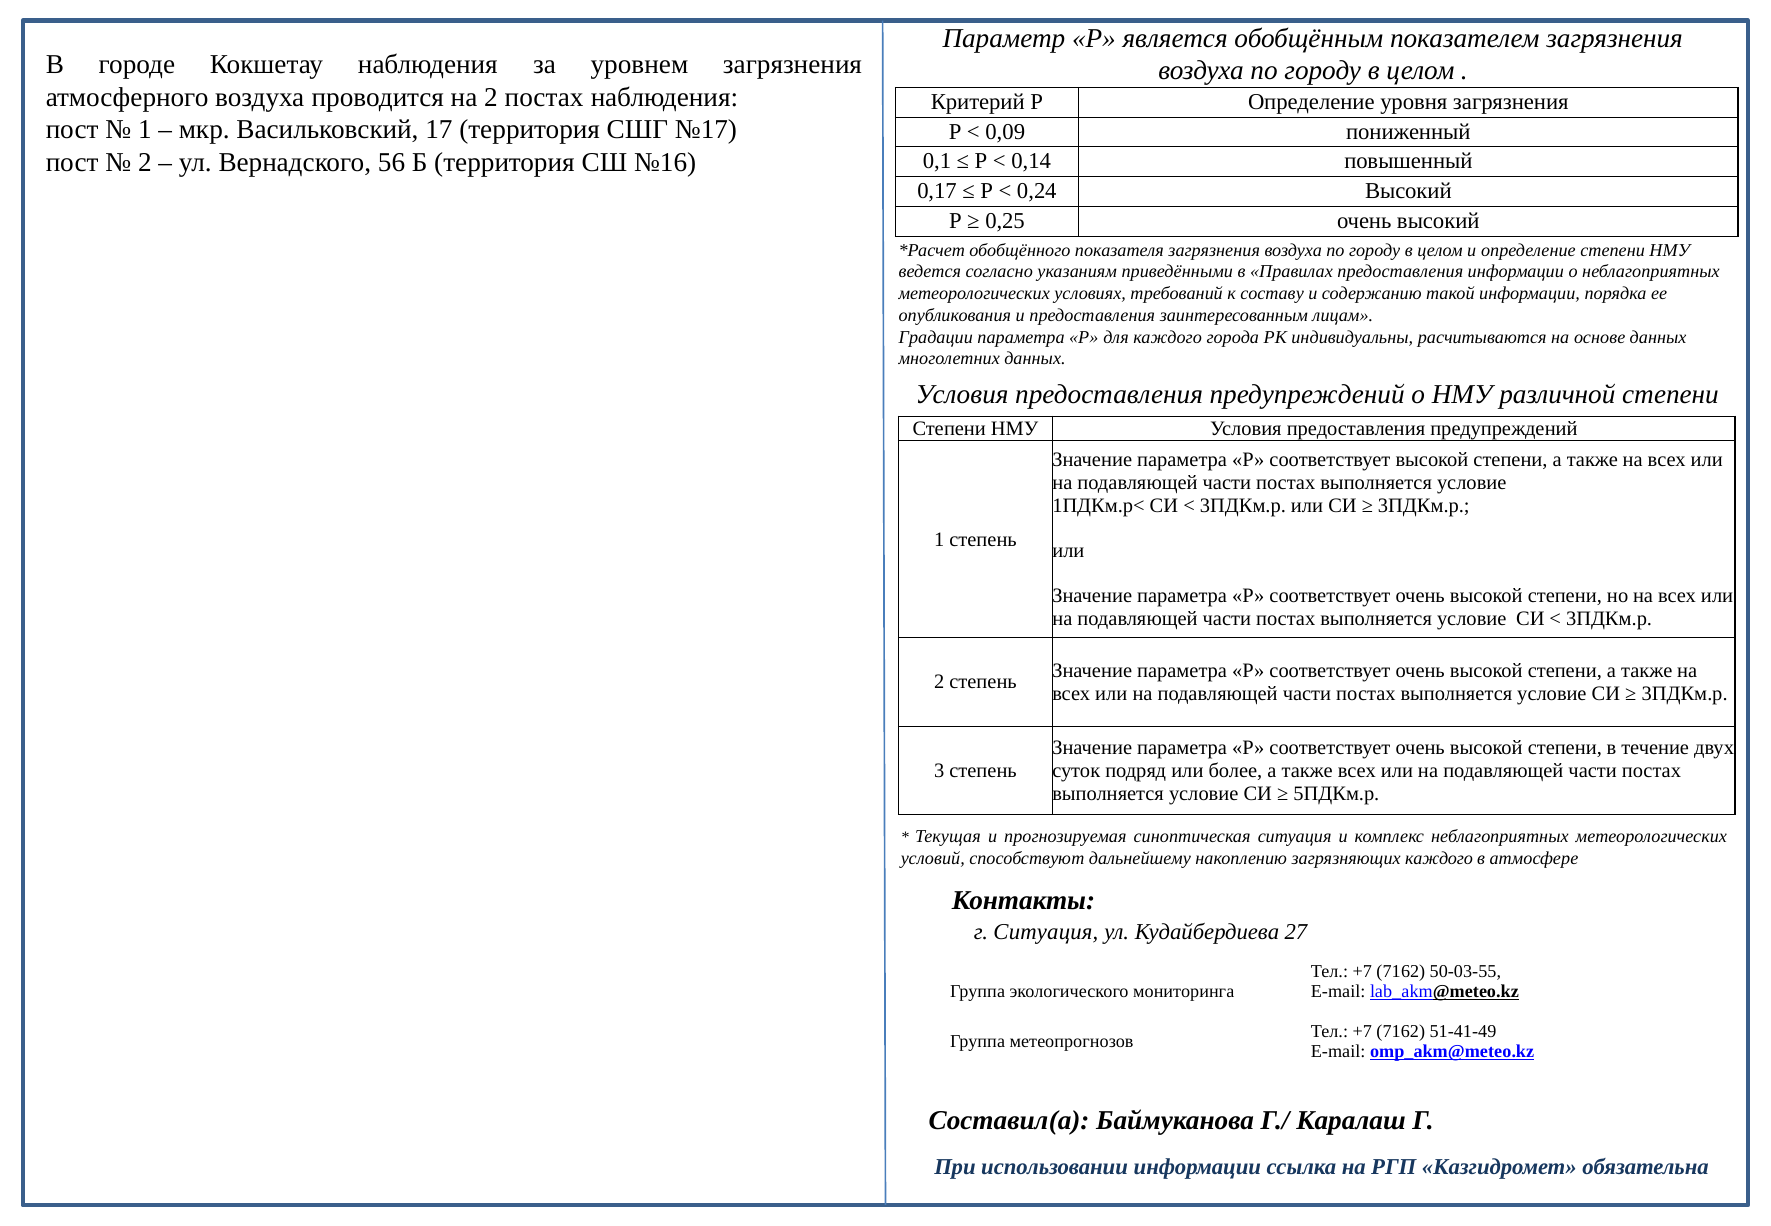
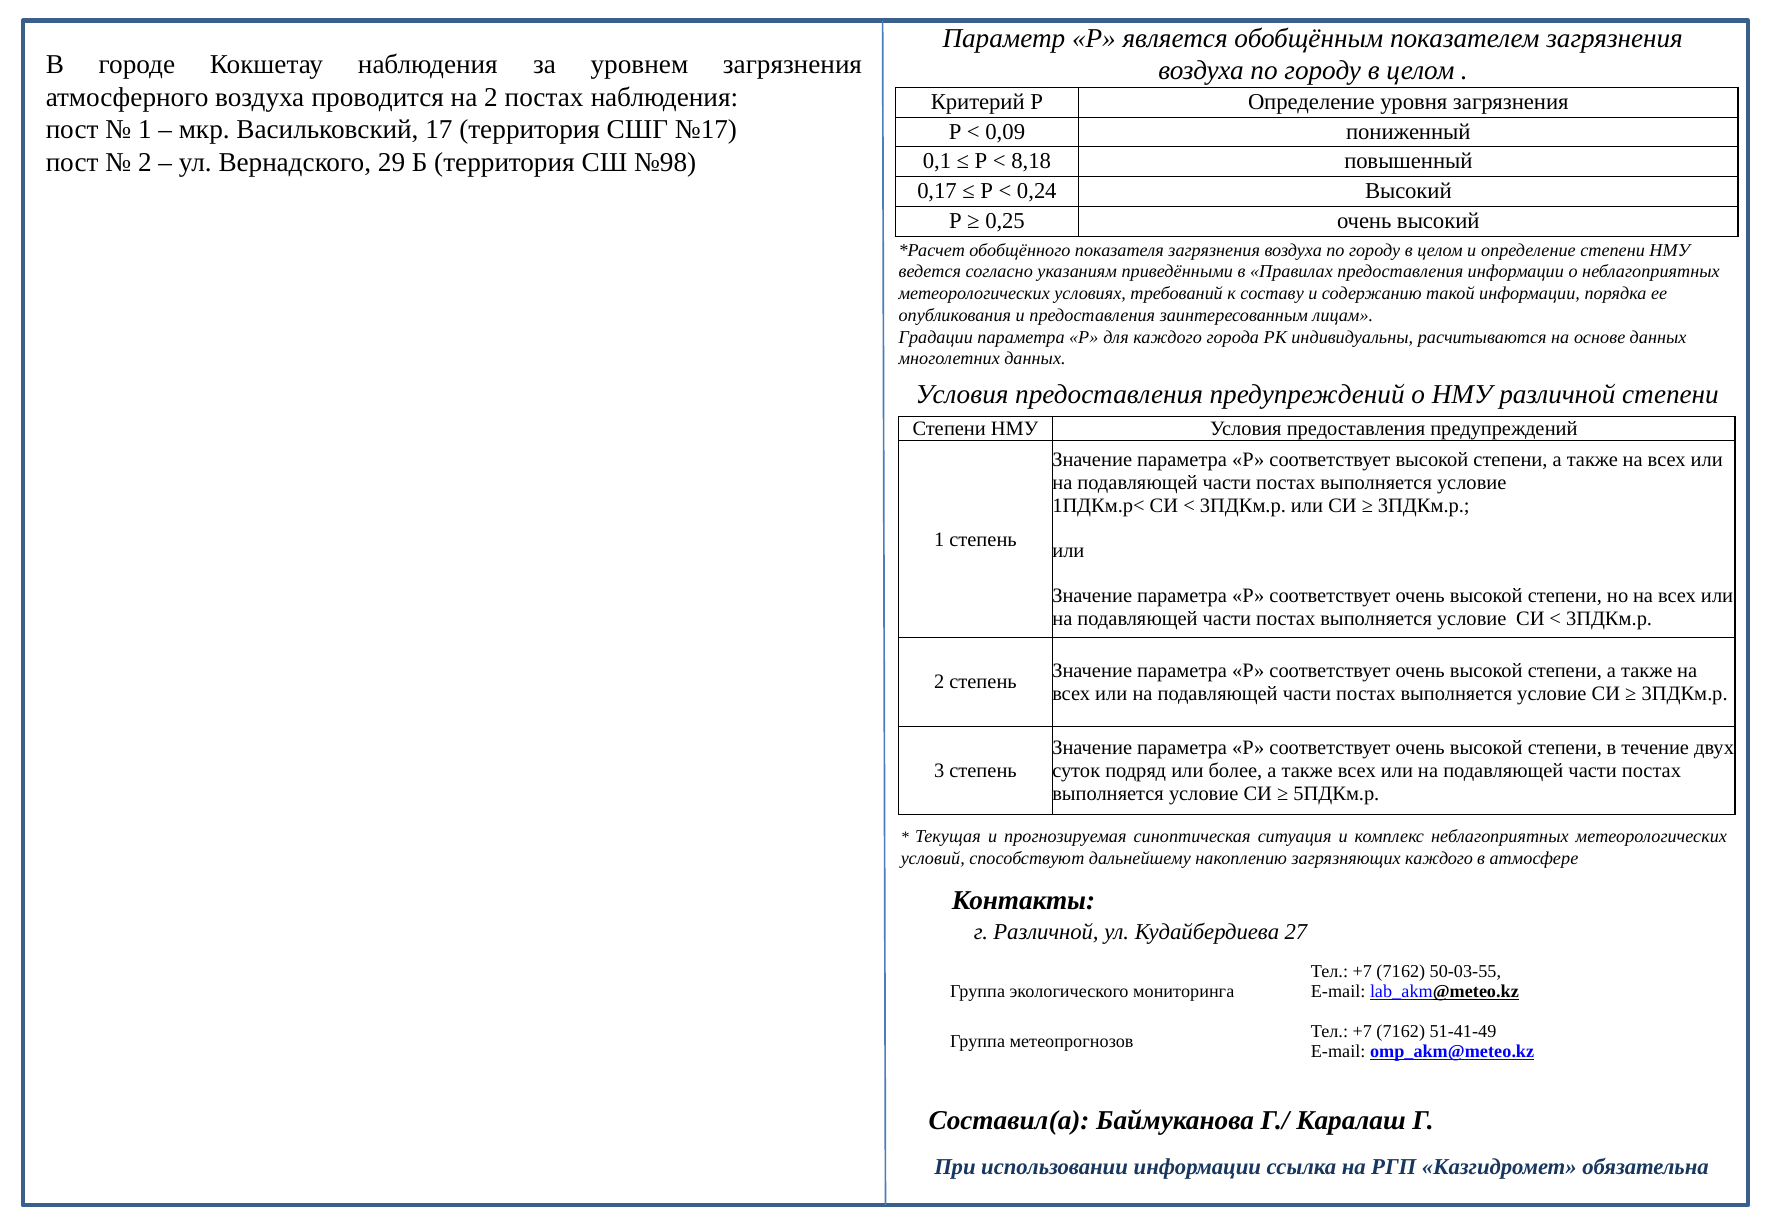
56: 56 -> 29
№16: №16 -> №98
0,14: 0,14 -> 8,18
г Ситуация: Ситуация -> Различной
